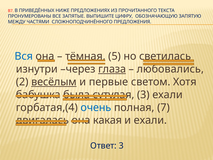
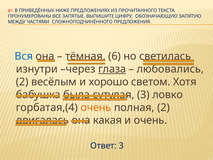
5: 5 -> 6
весёлым underline: present -> none
первые: первые -> хорошо
3 ехали: ехали -> ловко
очень at (96, 107) colour: blue -> orange
полная 7: 7 -> 2
и ехали: ехали -> очень
